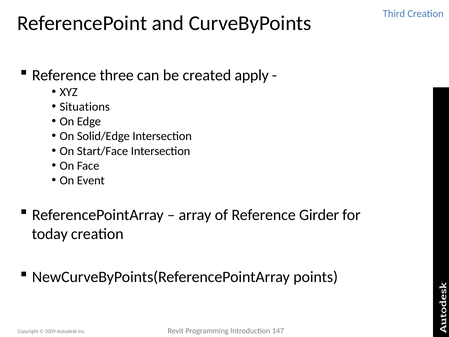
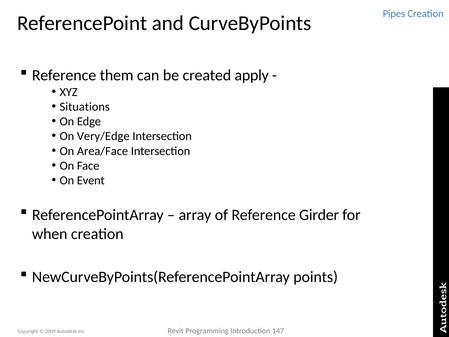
Third: Third -> Pipes
three: three -> them
Solid/Edge: Solid/Edge -> Very/Edge
Start/Face: Start/Face -> Area/Face
today: today -> when
